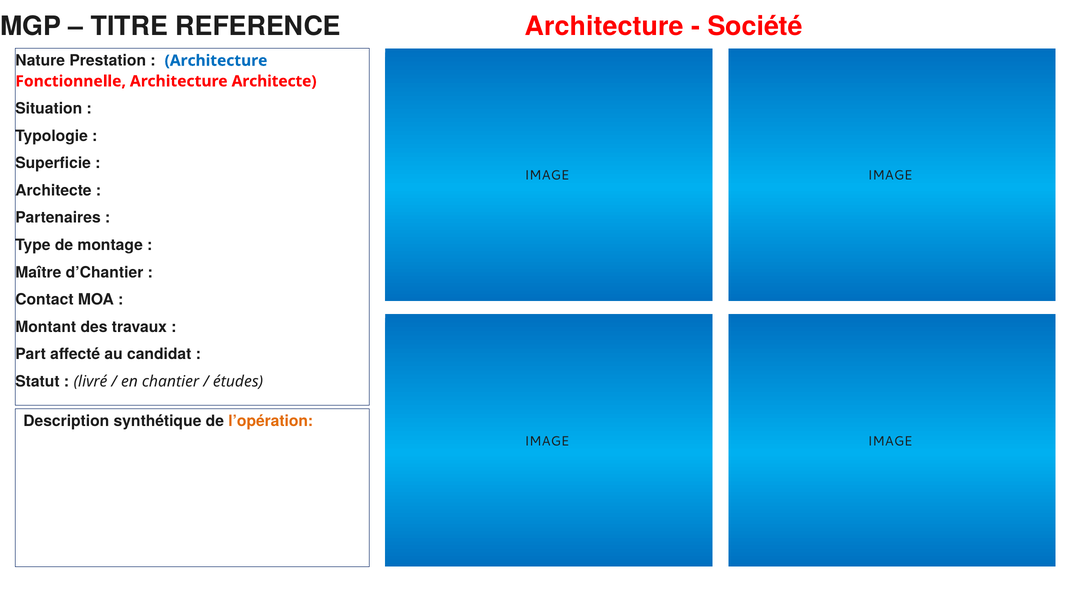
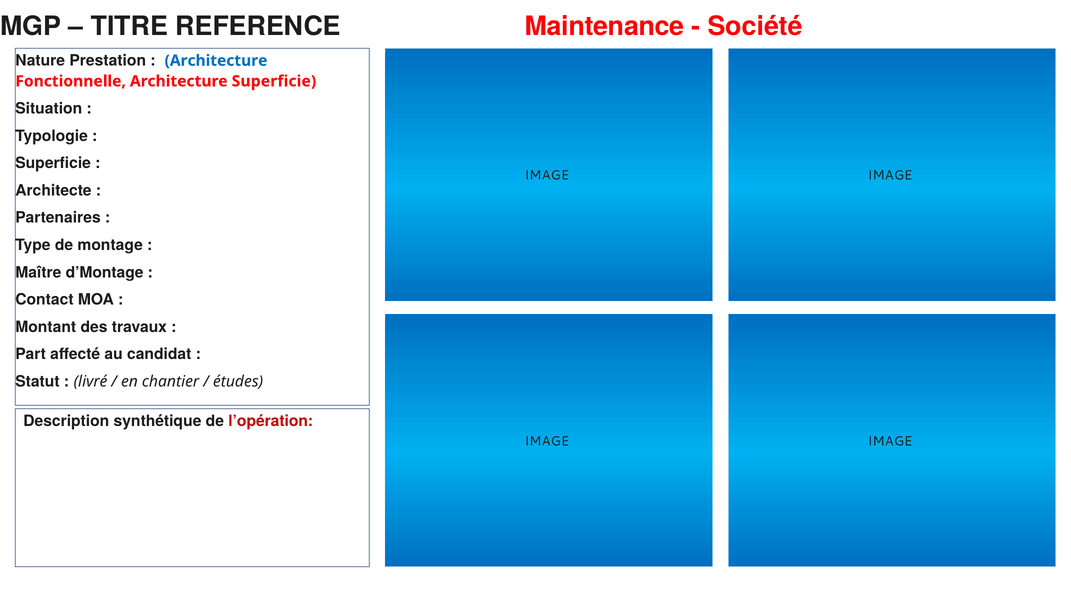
Architecture at (604, 26): Architecture -> Maintenance
Architecture Architecte: Architecte -> Superficie
d’Chantier: d’Chantier -> d’Montage
l’opération colour: orange -> red
